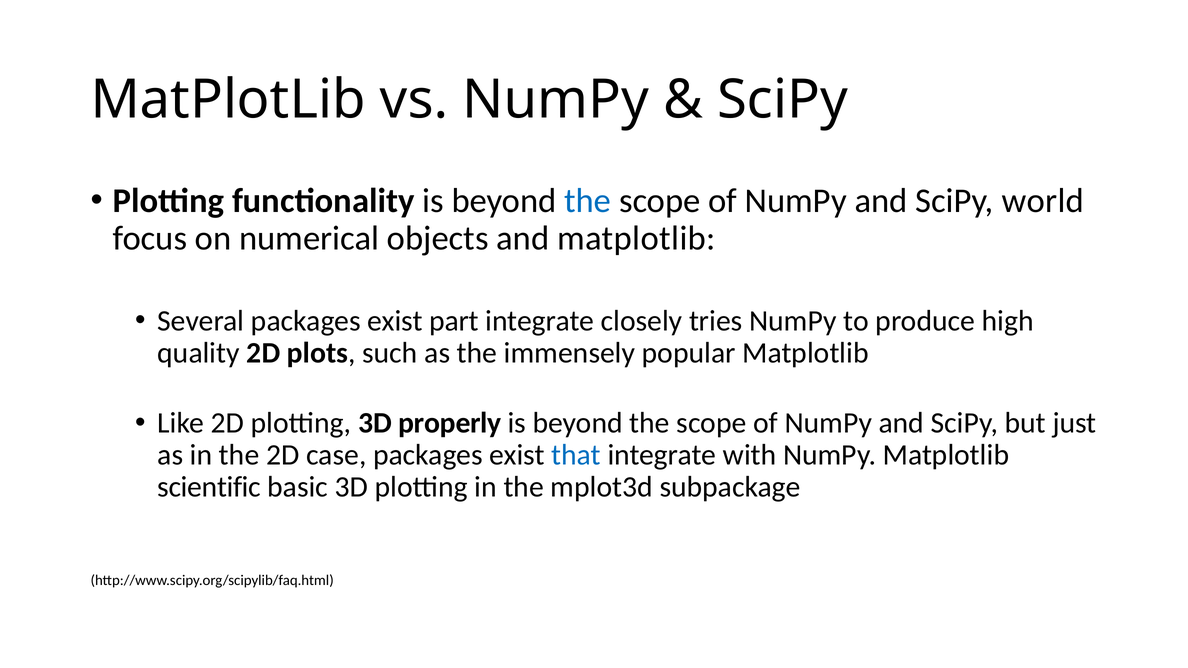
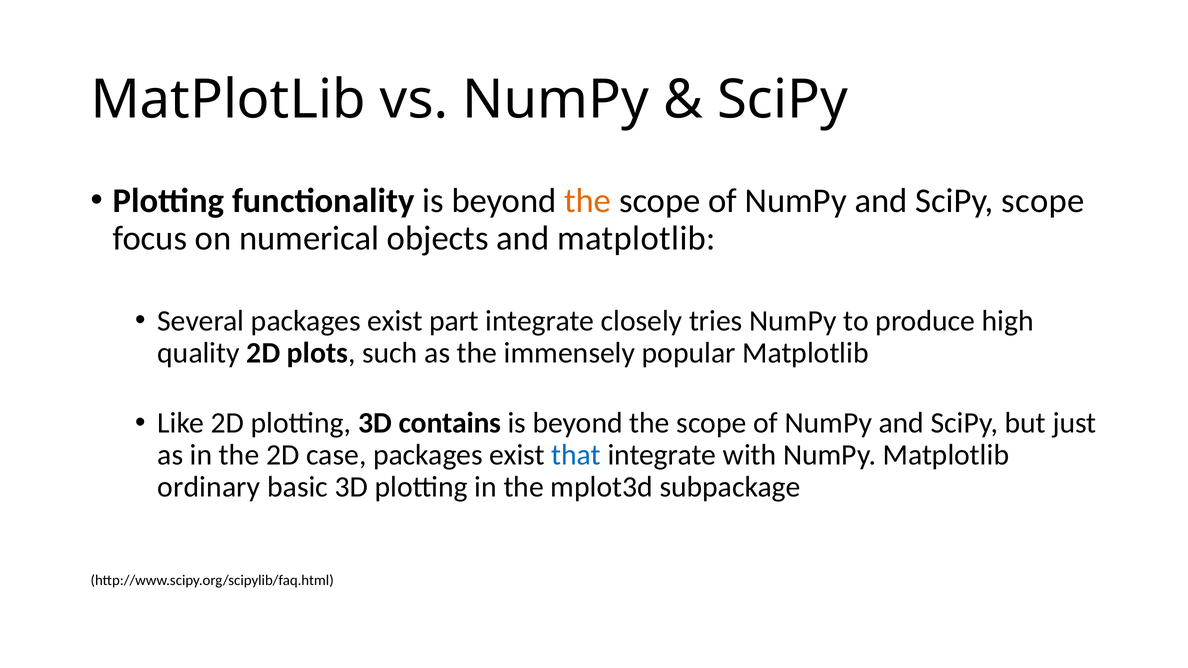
the at (588, 201) colour: blue -> orange
SciPy world: world -> scope
properly: properly -> contains
scientific: scientific -> ordinary
